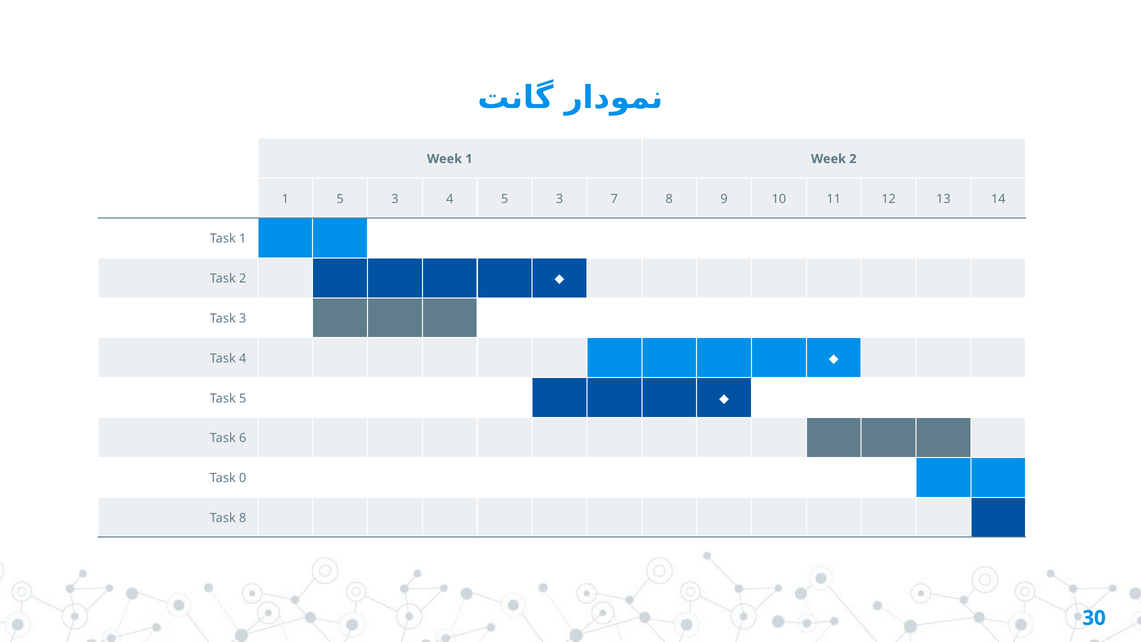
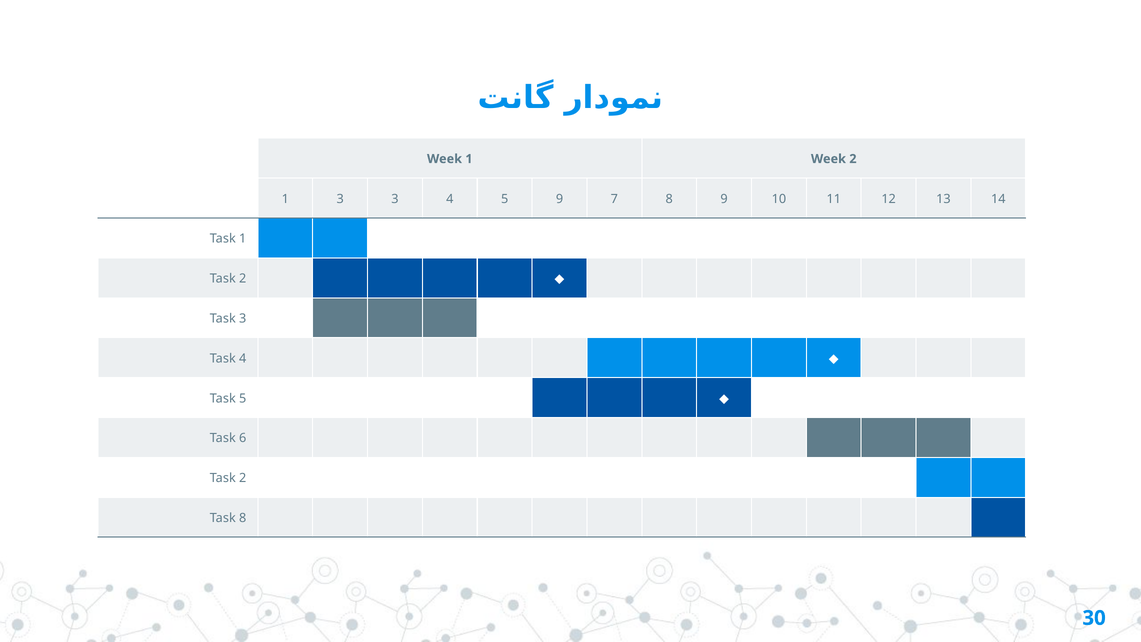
1 5: 5 -> 3
4 5 3: 3 -> 9
0 at (243, 478): 0 -> 2
